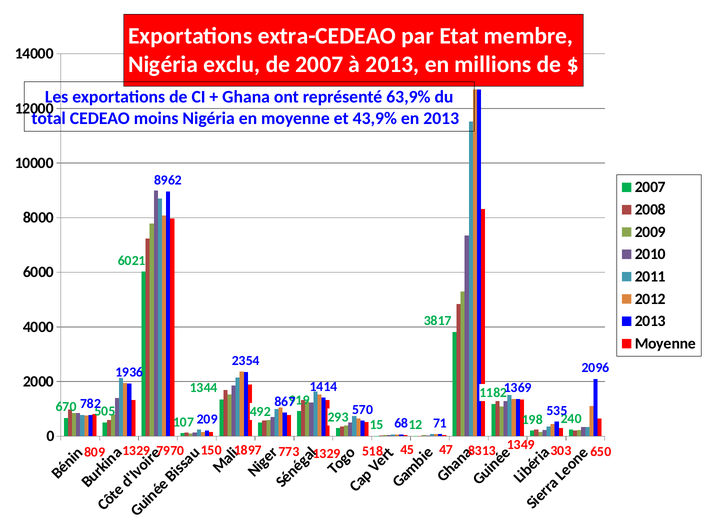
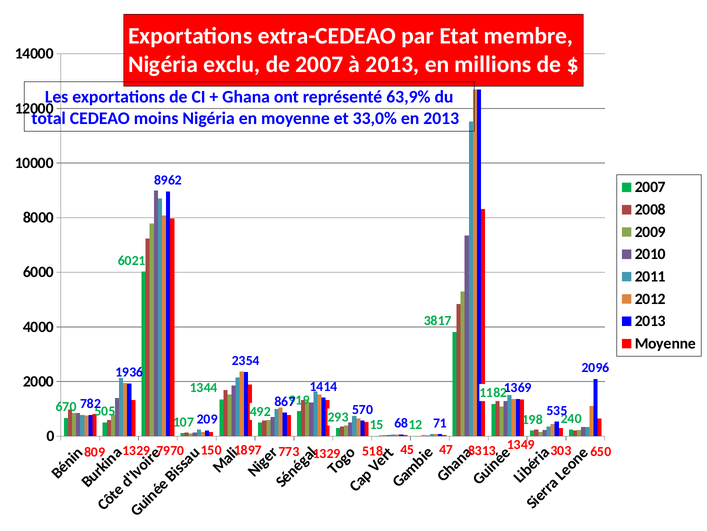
43,9%: 43,9% -> 33,0%
